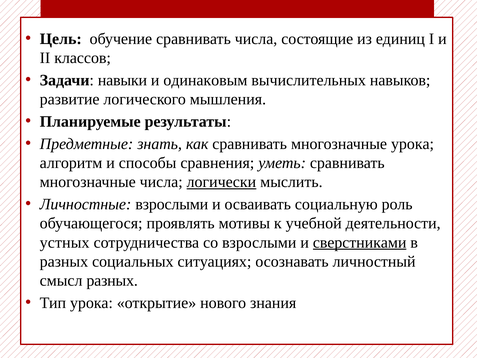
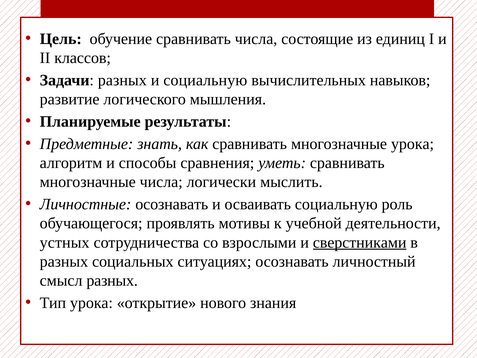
Задачи навыки: навыки -> разных
и одинаковым: одинаковым -> социальную
логически underline: present -> none
Личностные взрослыми: взрослыми -> осознавать
